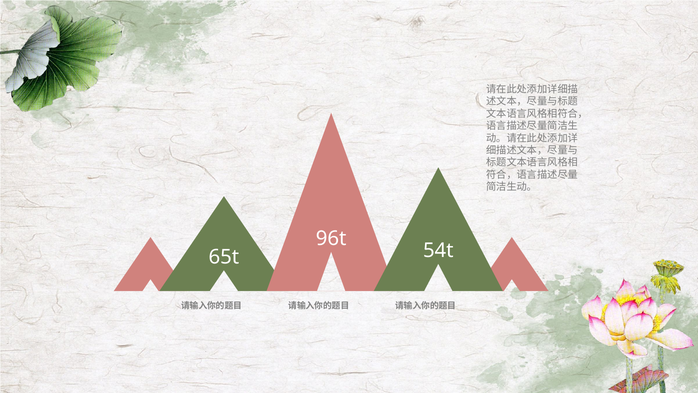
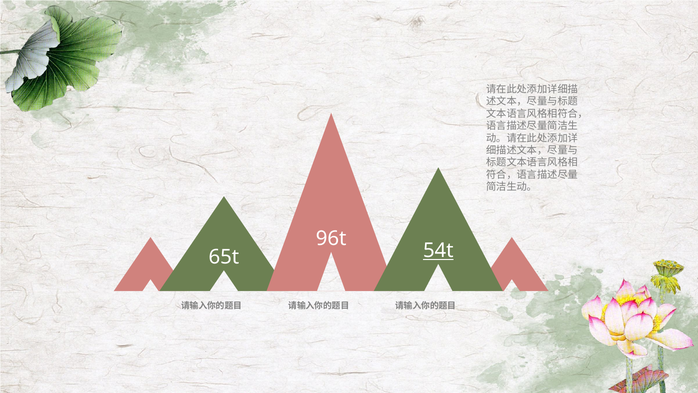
54t underline: none -> present
